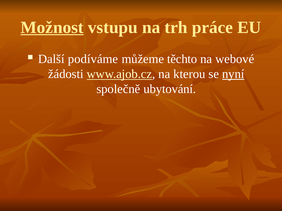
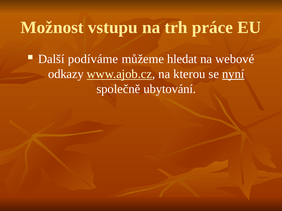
Možnost underline: present -> none
těchto: těchto -> hledat
žádosti: žádosti -> odkazy
